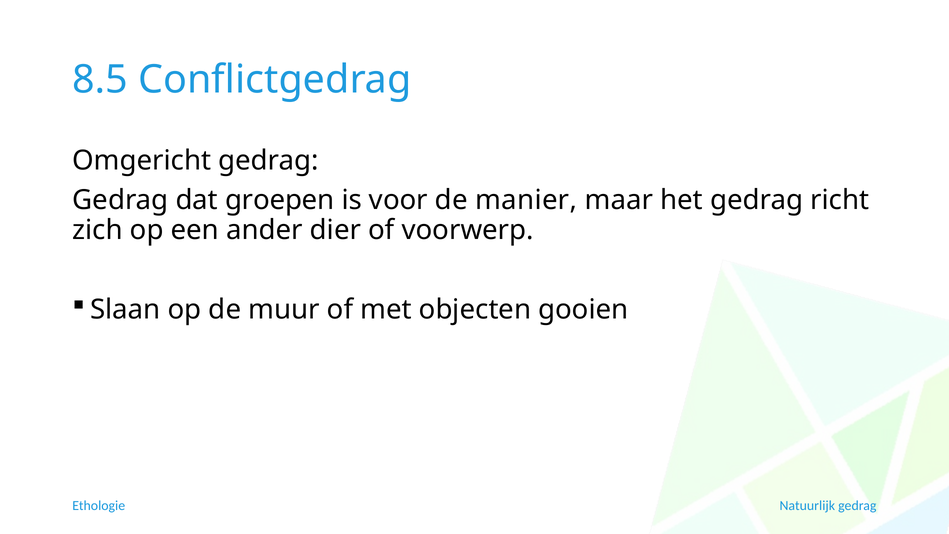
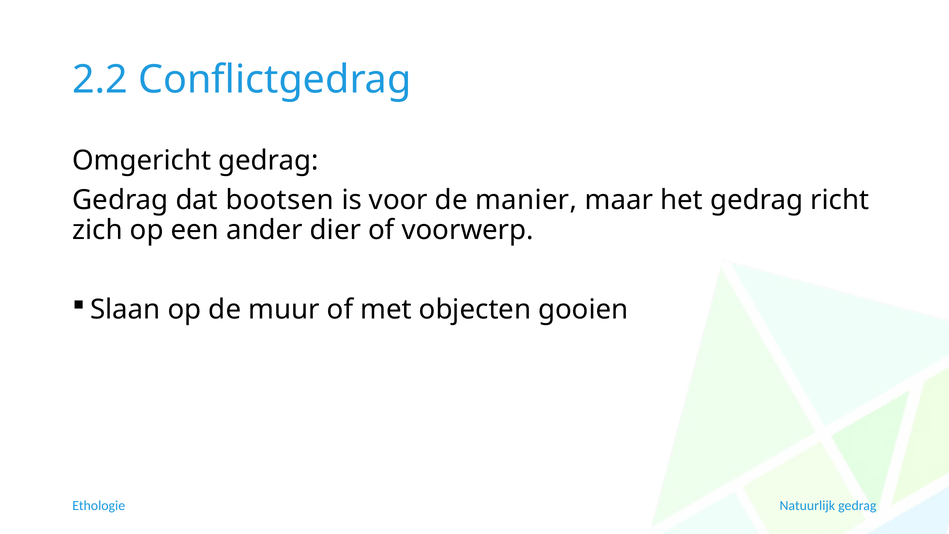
8.5: 8.5 -> 2.2
groepen: groepen -> bootsen
